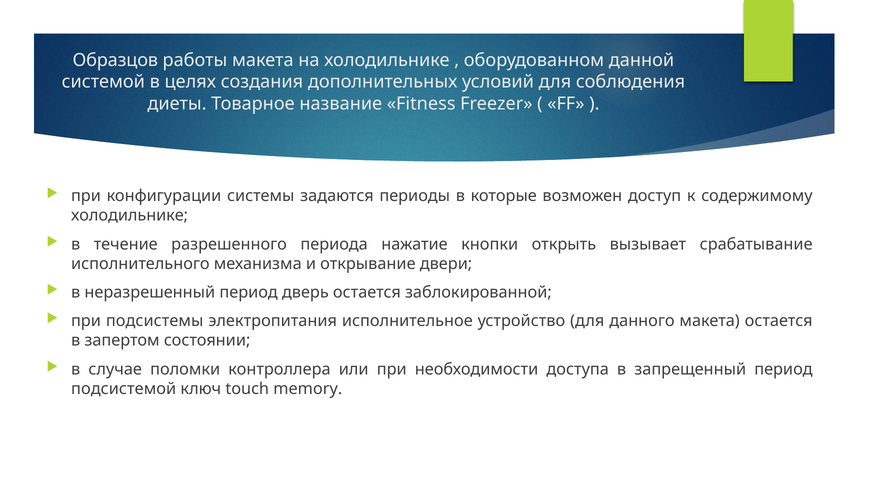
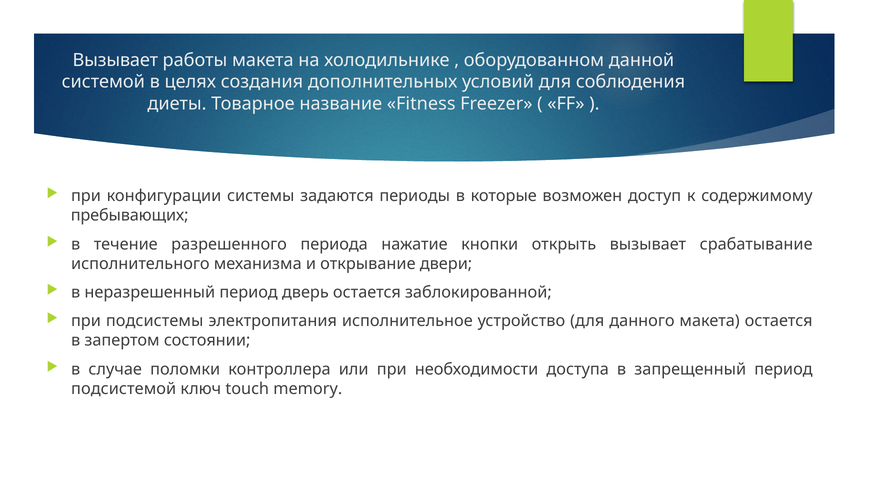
Образцов at (115, 60): Образцов -> Вызывает
холодильнике at (130, 215): холодильнике -> пребывающих
